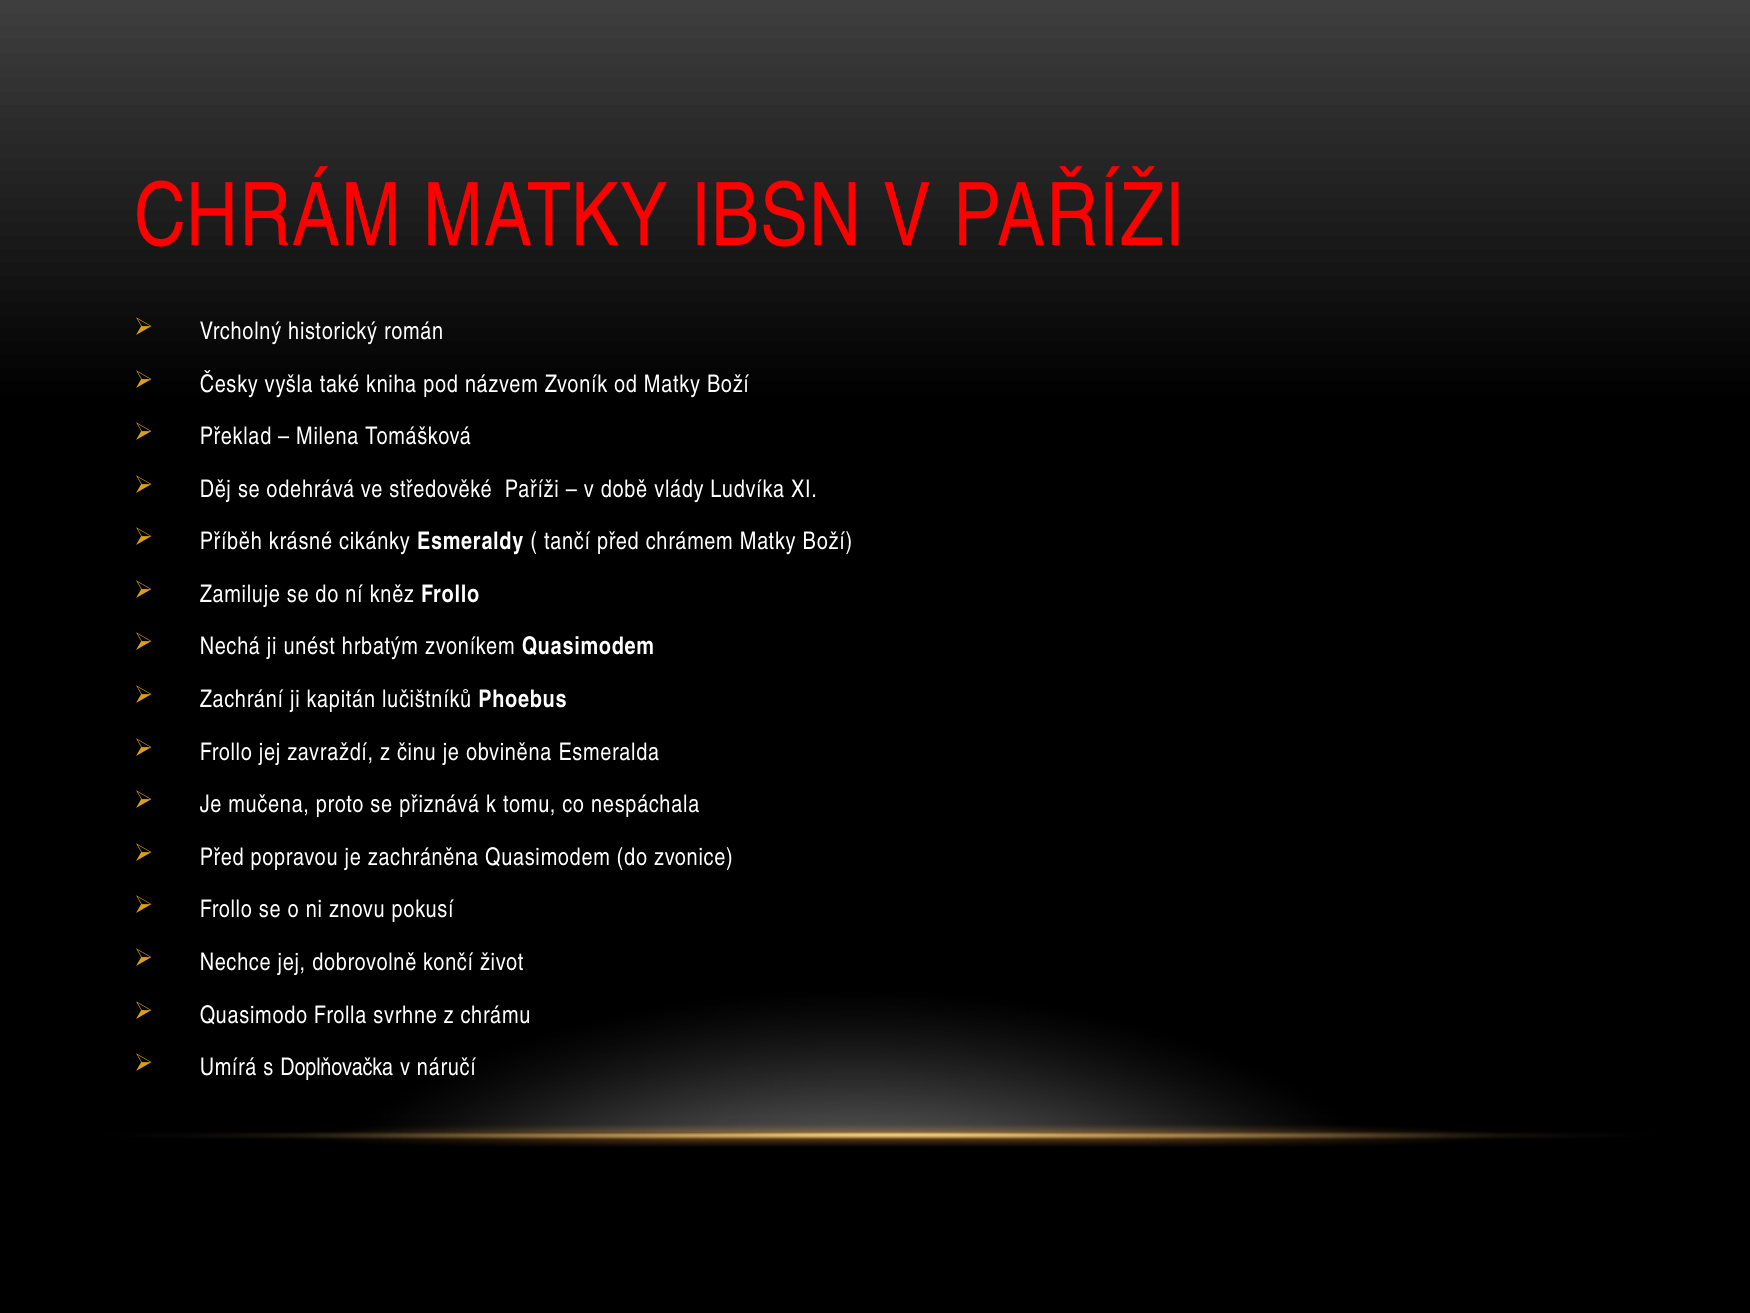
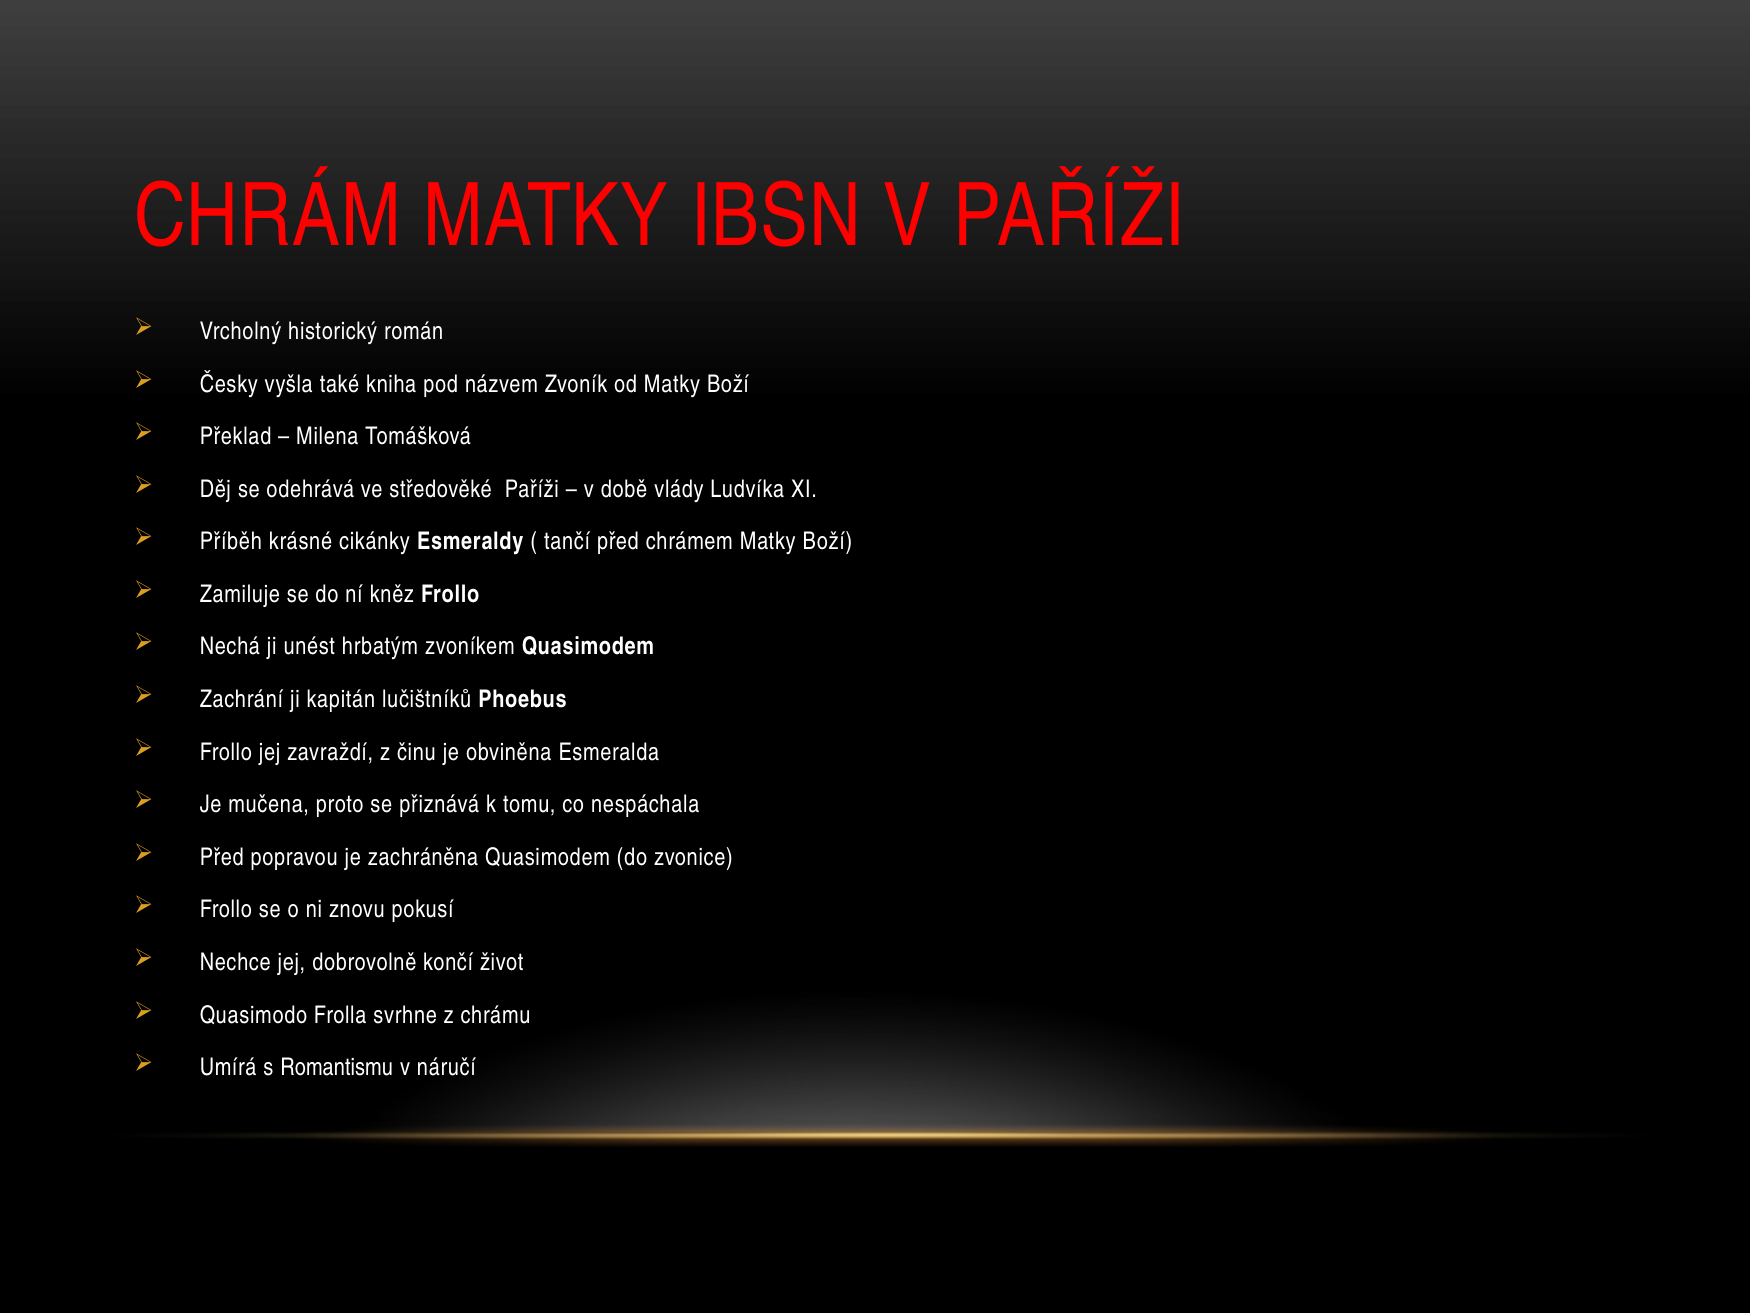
Doplňovačka: Doplňovačka -> Romantismu
